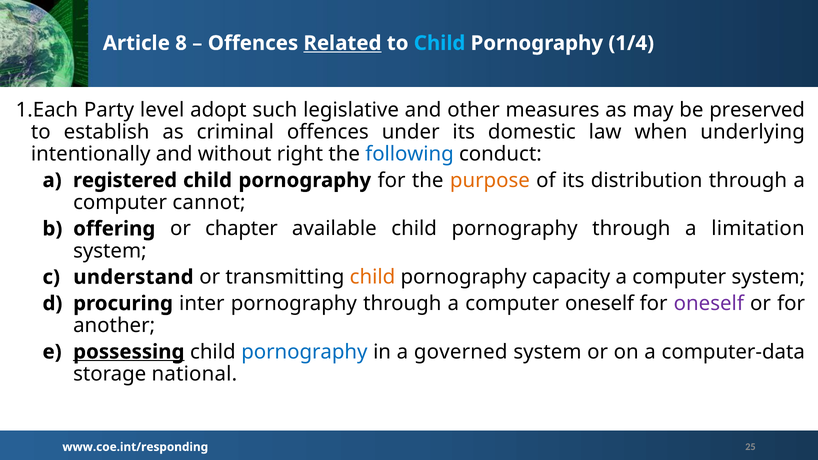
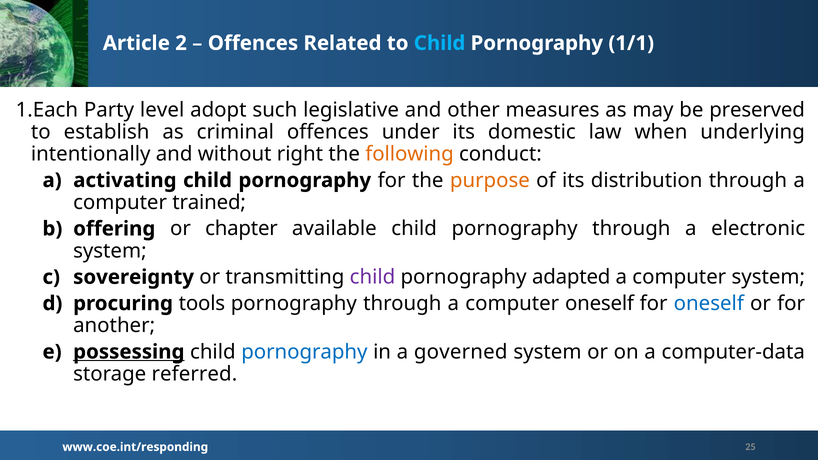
8: 8 -> 2
Related at (342, 43) underline: present -> none
1/4: 1/4 -> 1/1
following colour: blue -> orange
registered: registered -> activating
cannot: cannot -> trained
limitation: limitation -> electronic
understand: understand -> sovereignty
child at (372, 277) colour: orange -> purple
capacity: capacity -> adapted
inter: inter -> tools
oneself at (709, 304) colour: purple -> blue
national: national -> referred
